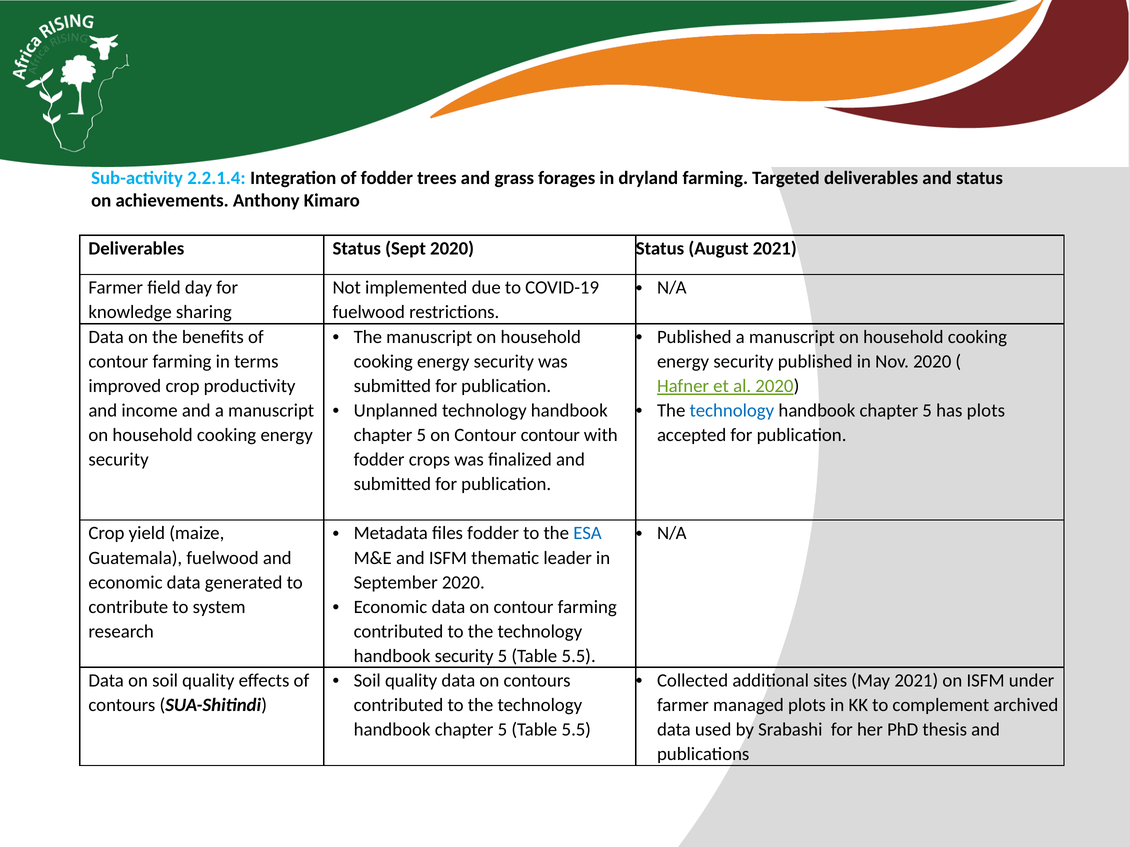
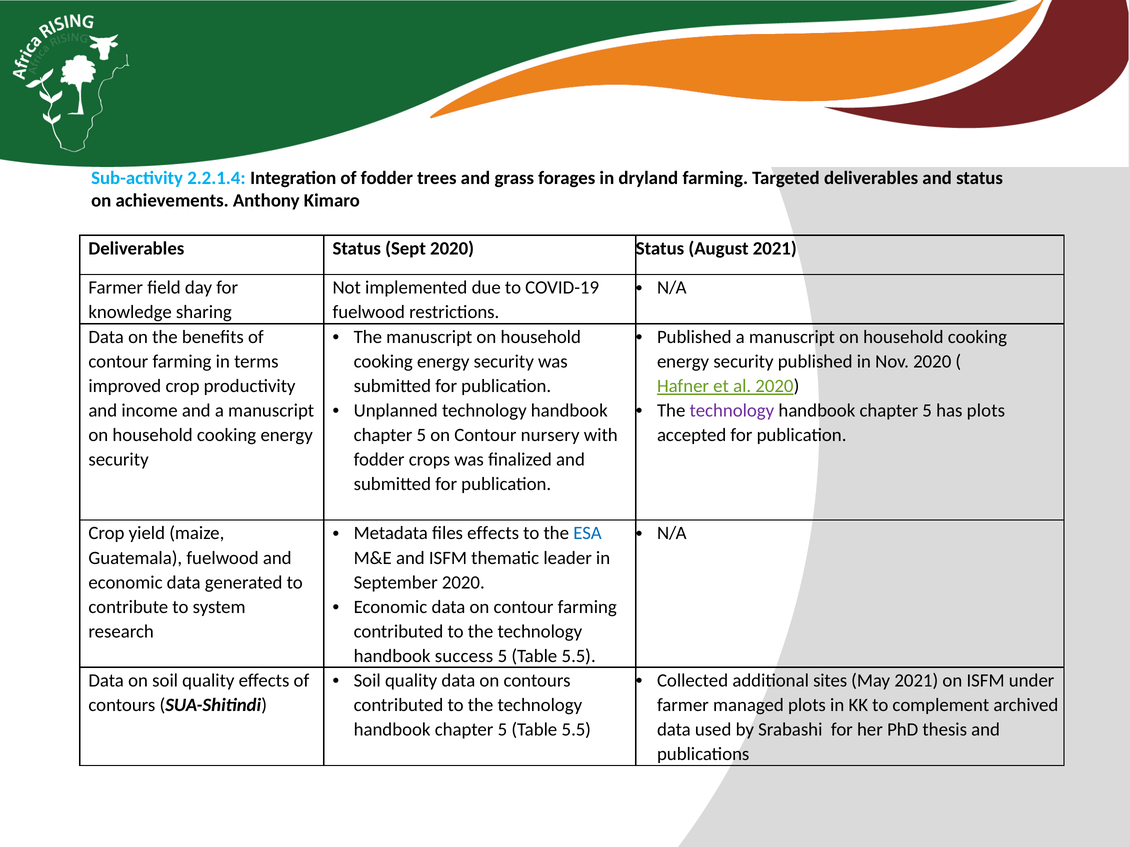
technology at (732, 411) colour: blue -> purple
Contour contour: contour -> nursery
files fodder: fodder -> effects
handbook security: security -> success
